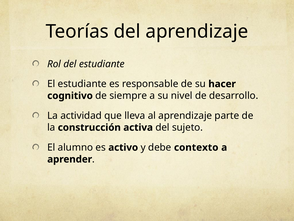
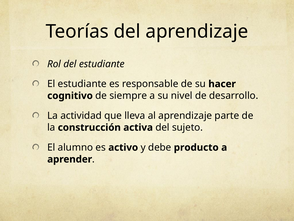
contexto: contexto -> producto
